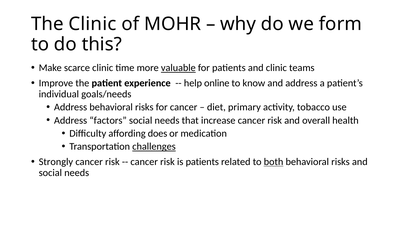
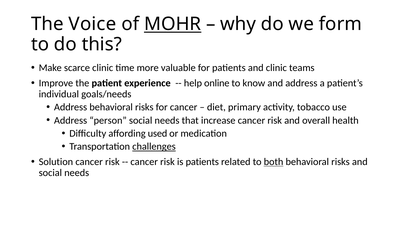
The Clinic: Clinic -> Voice
MOHR underline: none -> present
valuable underline: present -> none
factors: factors -> person
does: does -> used
Strongly: Strongly -> Solution
